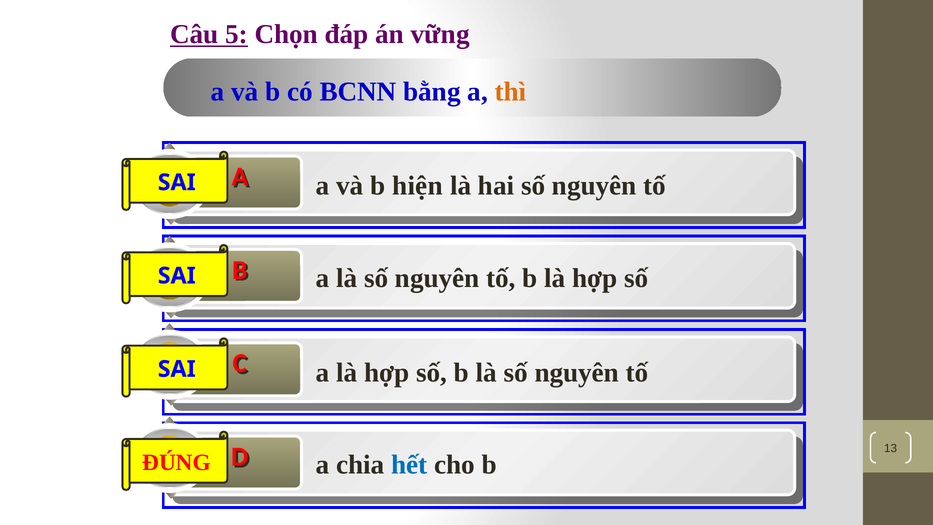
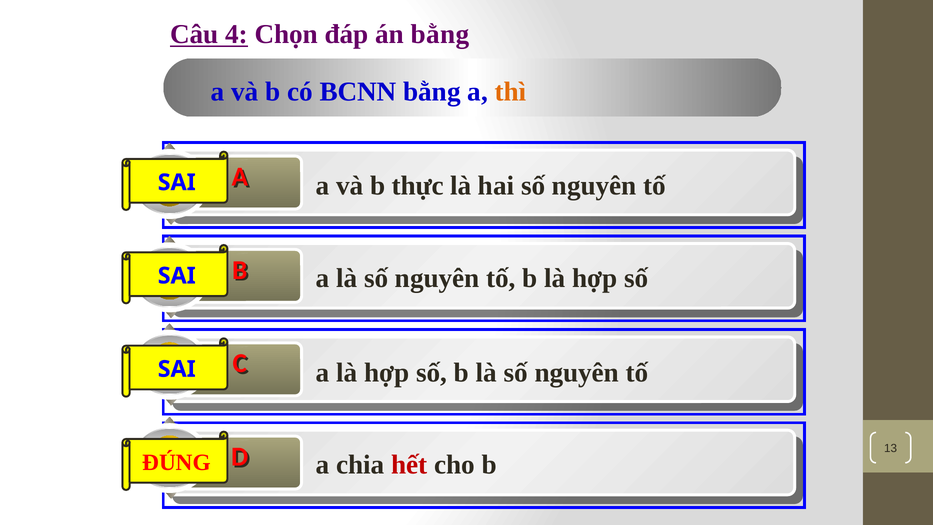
5: 5 -> 4
án vững: vững -> bằng
hiện: hiện -> thực
hết colour: blue -> red
